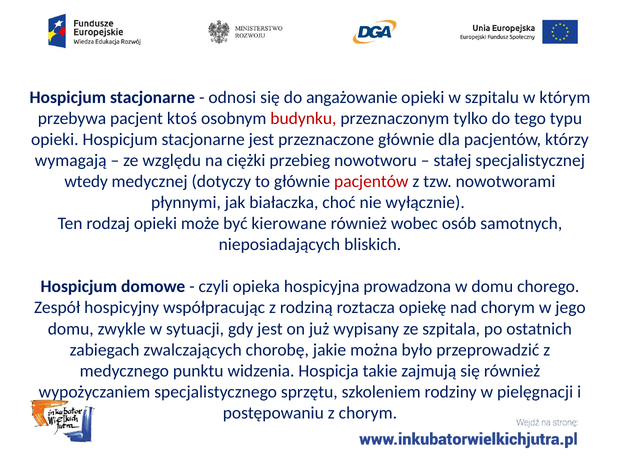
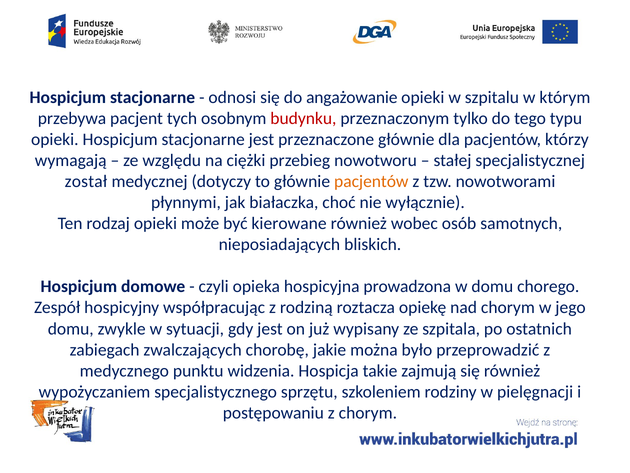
ktoś: ktoś -> tych
wtedy: wtedy -> został
pacjentów at (371, 181) colour: red -> orange
